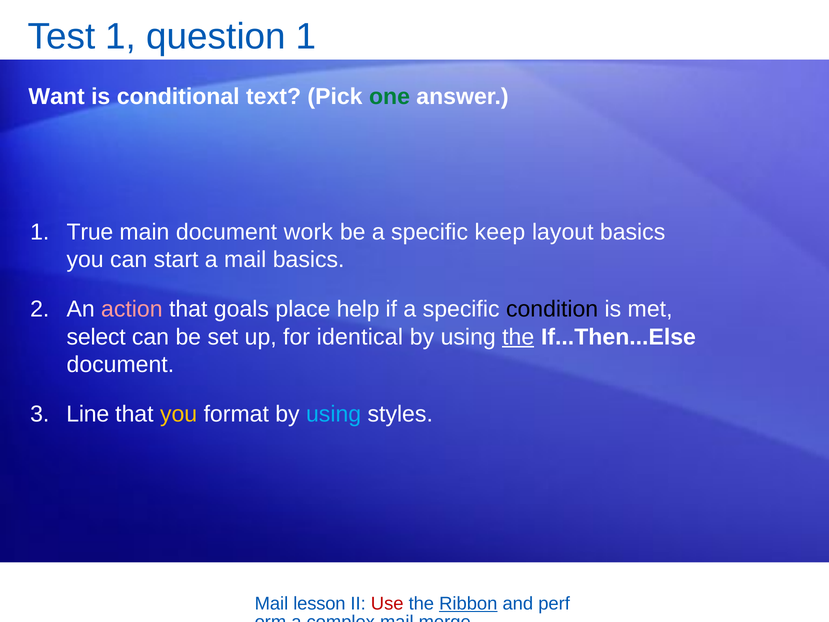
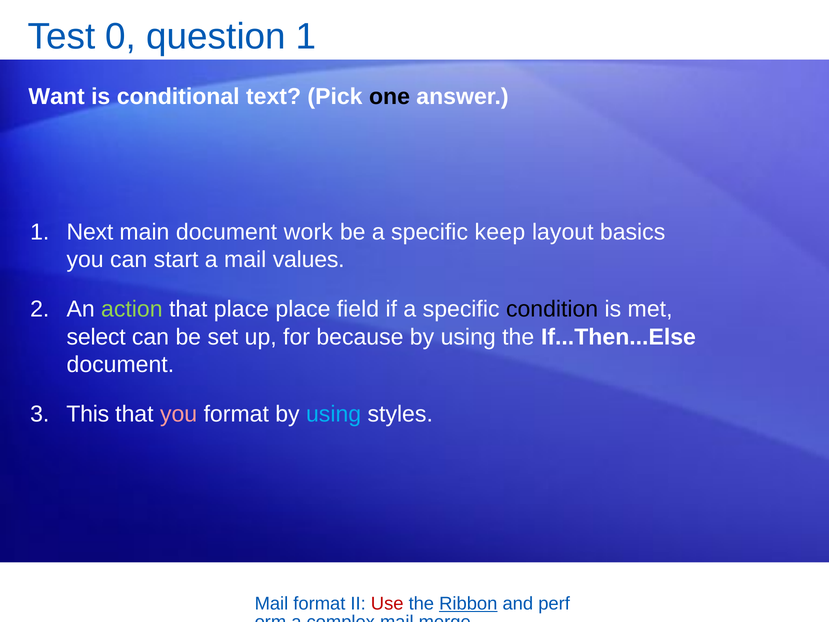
Test 1: 1 -> 0
one colour: green -> black
True: True -> Next
mail basics: basics -> values
action colour: pink -> light green
that goals: goals -> place
help: help -> field
identical: identical -> because
the at (518, 337) underline: present -> none
Line: Line -> This
you at (179, 414) colour: yellow -> pink
Mail lesson: lesson -> format
